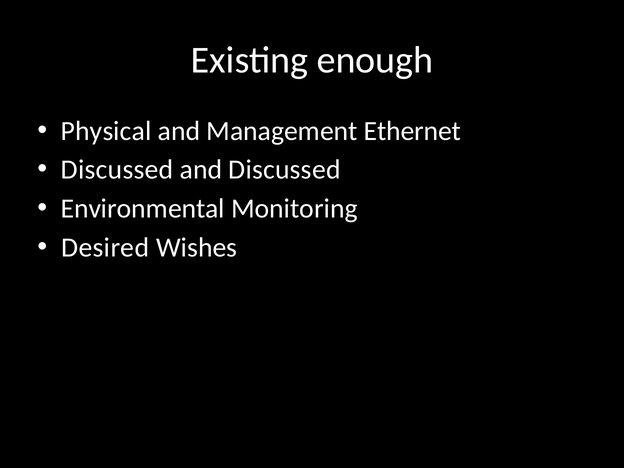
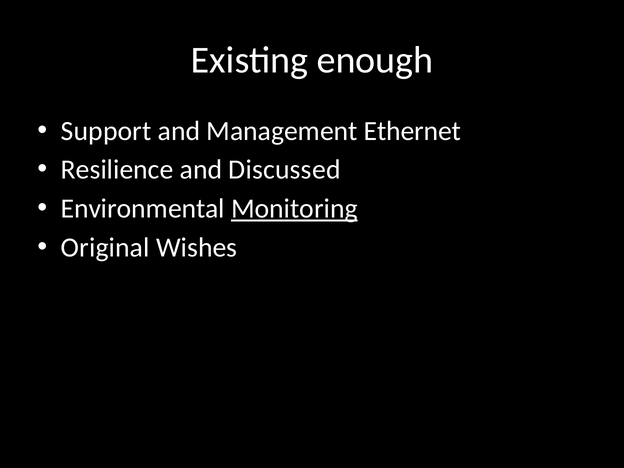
Physical: Physical -> Support
Discussed at (117, 170): Discussed -> Resilience
Monitoring underline: none -> present
Desired: Desired -> Original
